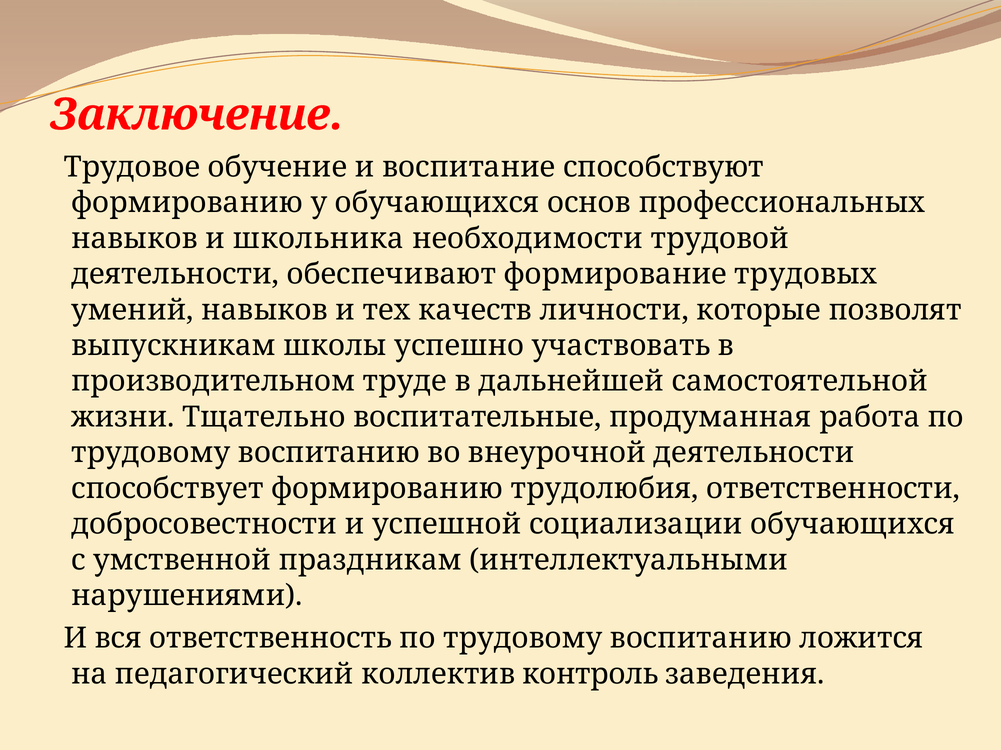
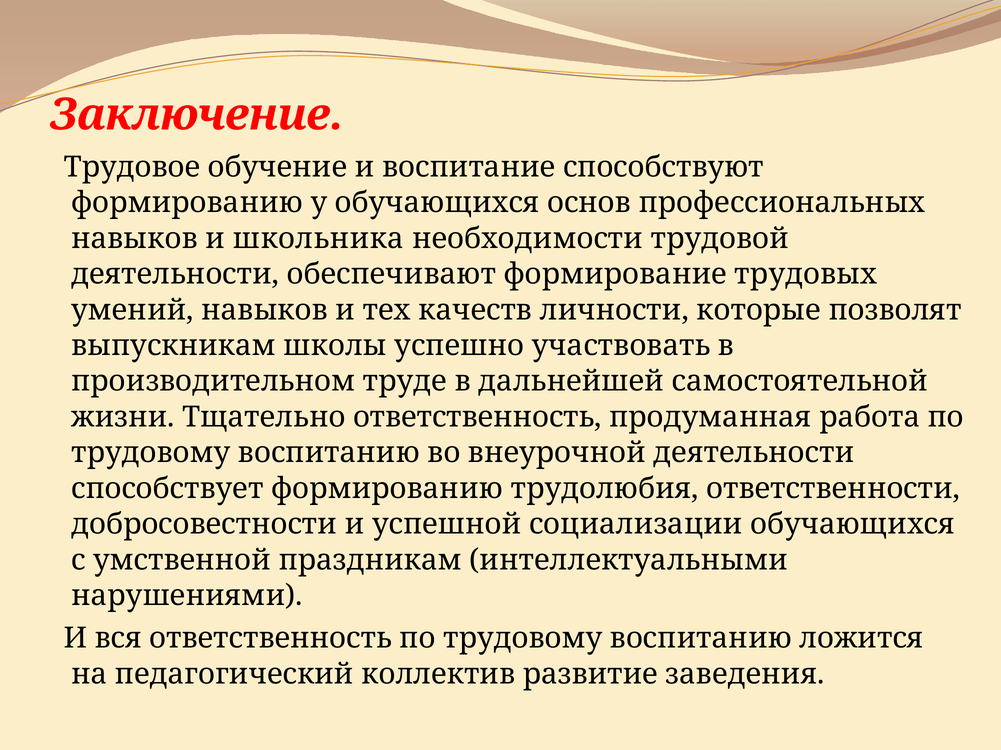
Тщательно воспитательные: воспитательные -> ответственность
контроль: контроль -> развитие
